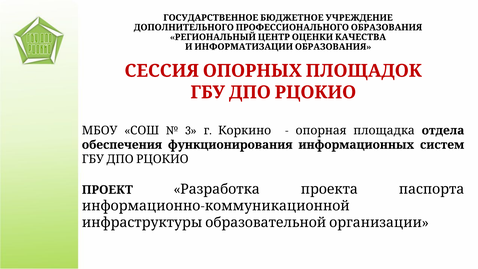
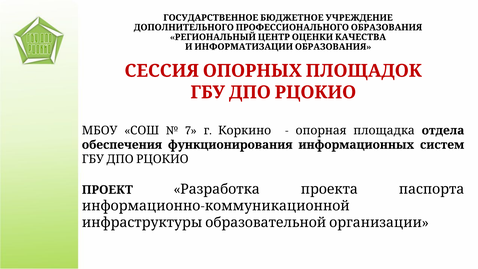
3: 3 -> 7
